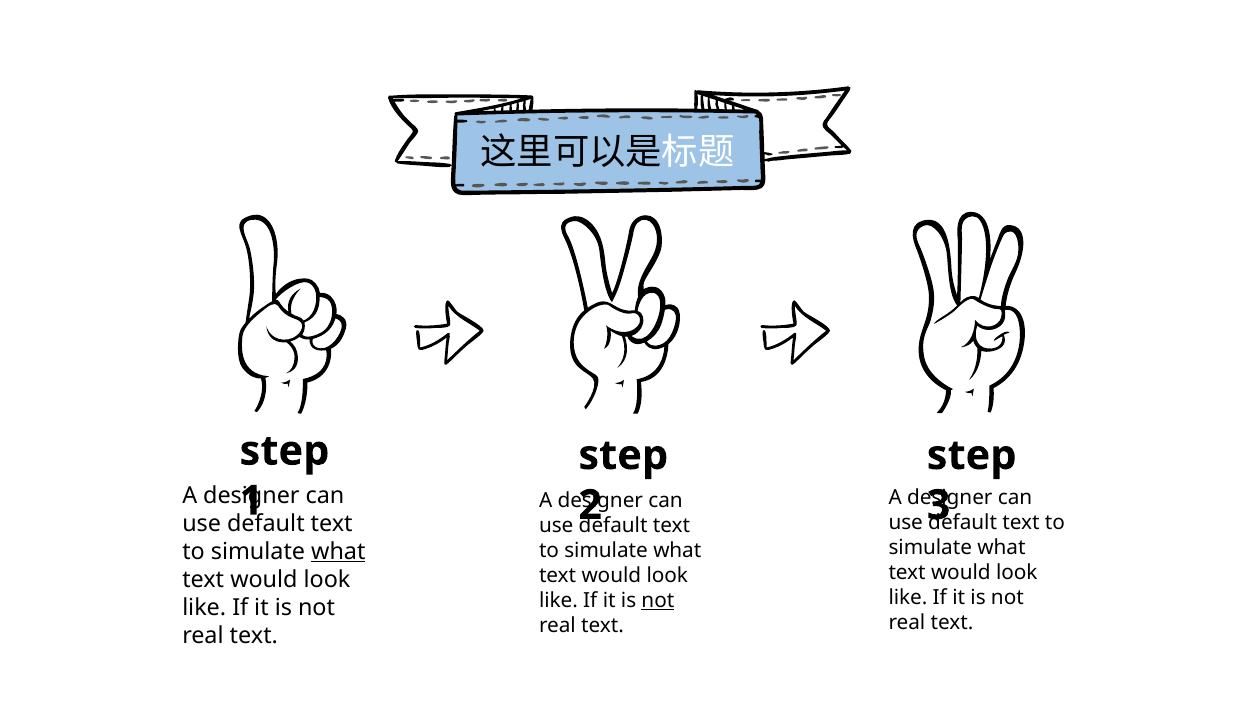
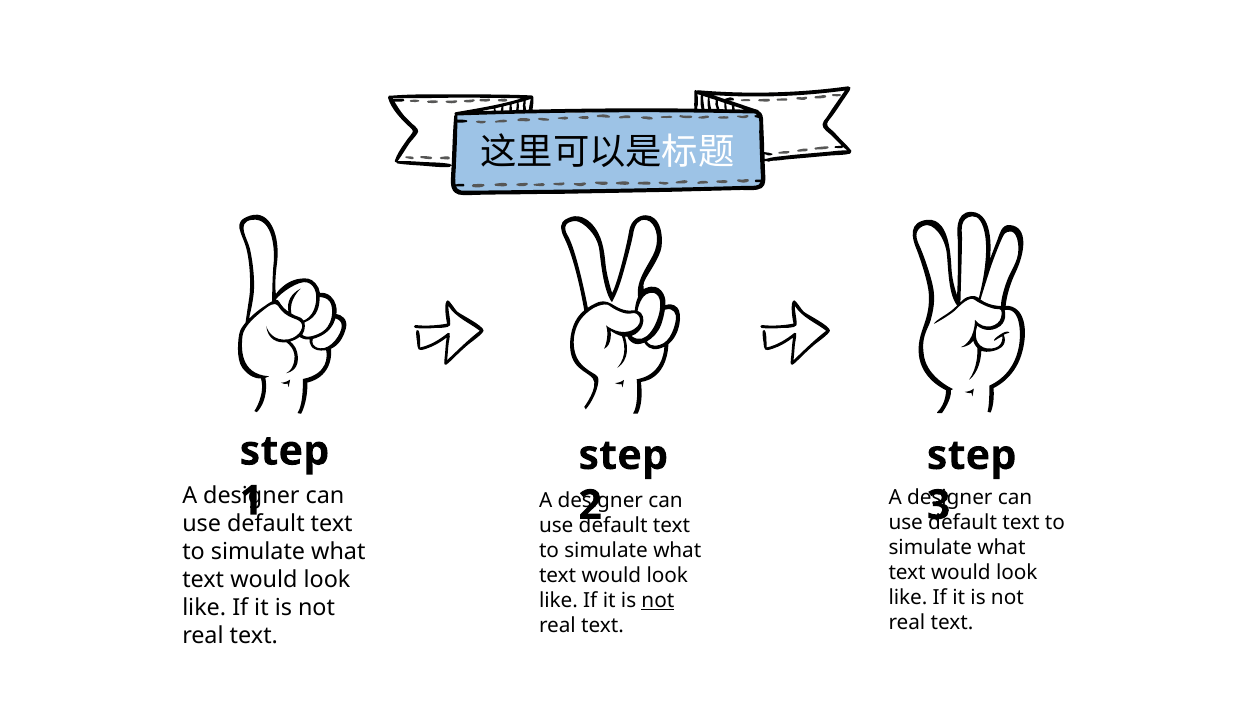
what at (338, 552) underline: present -> none
